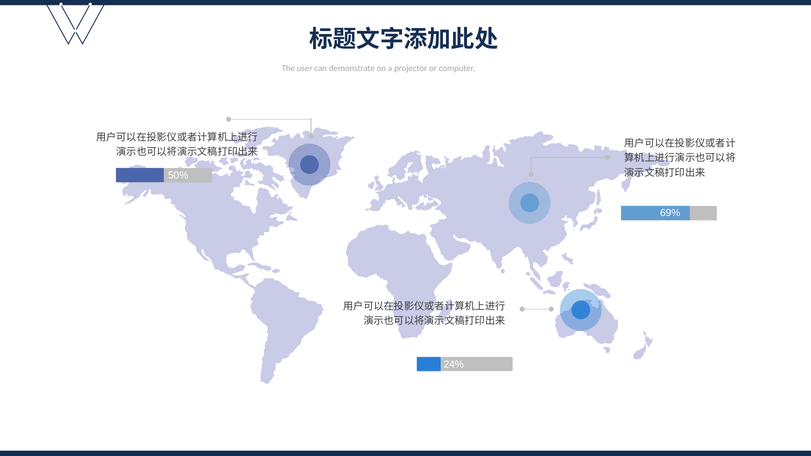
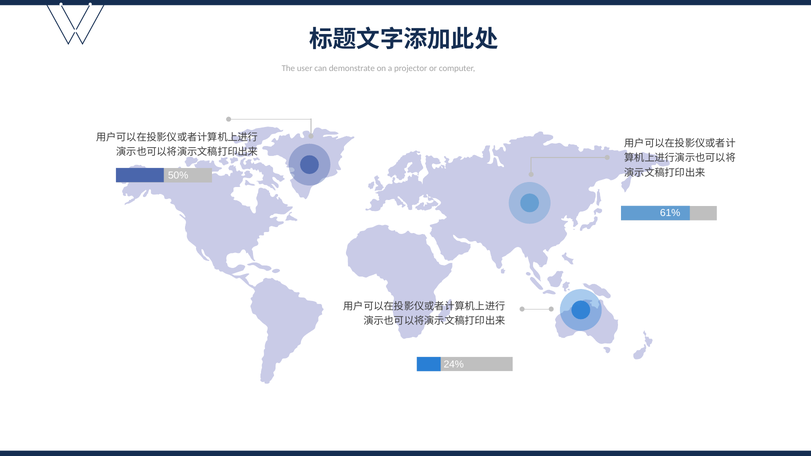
69%: 69% -> 61%
